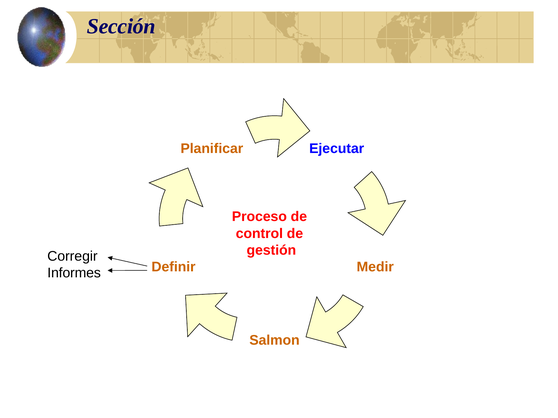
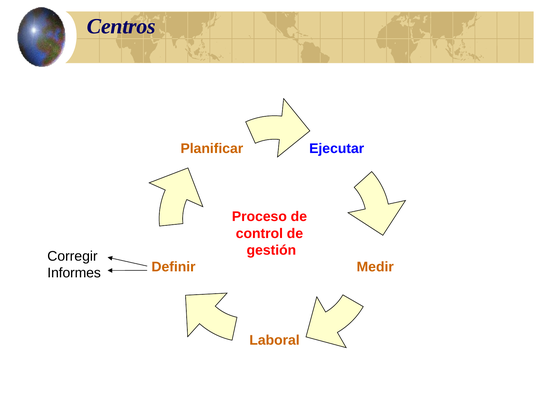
Sección: Sección -> Centros
Salmon: Salmon -> Laboral
